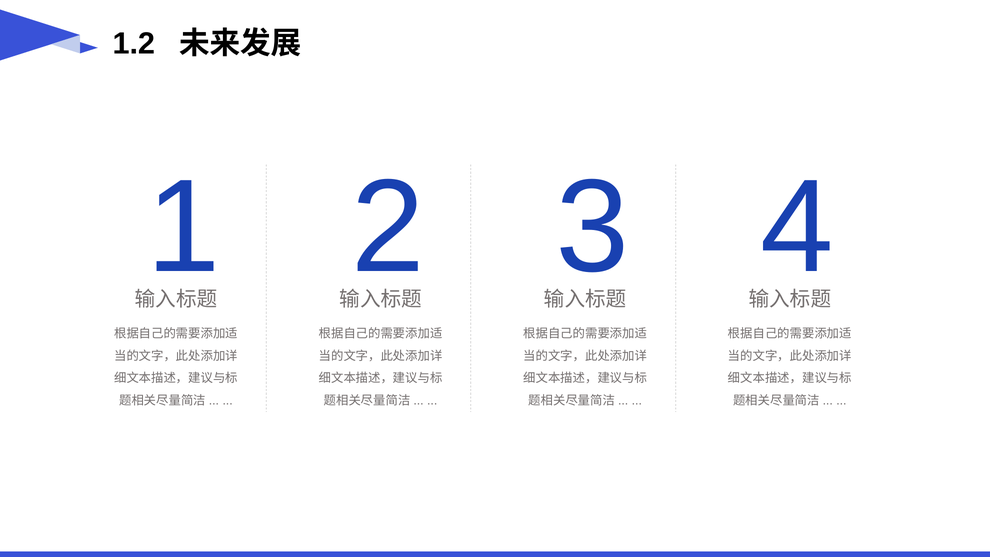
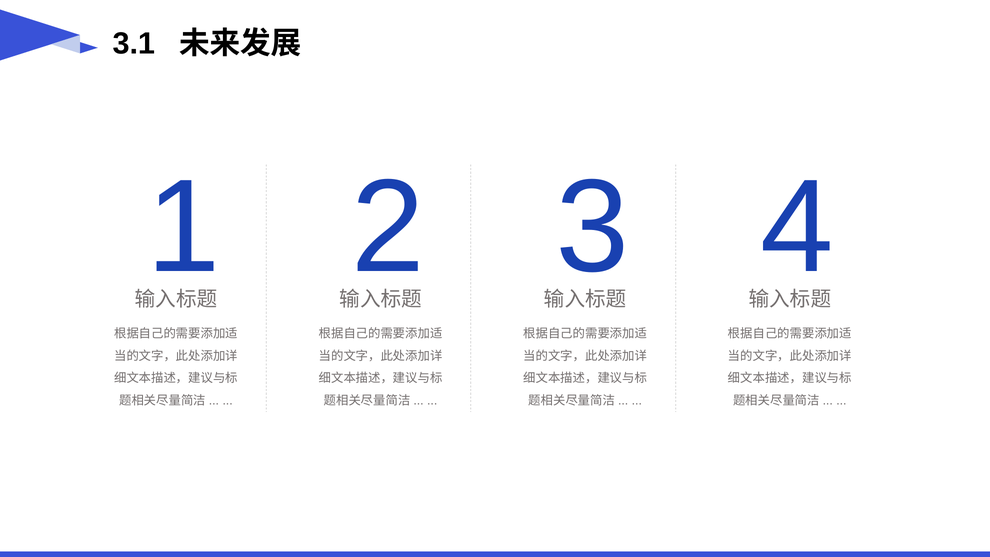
1.2: 1.2 -> 3.1
